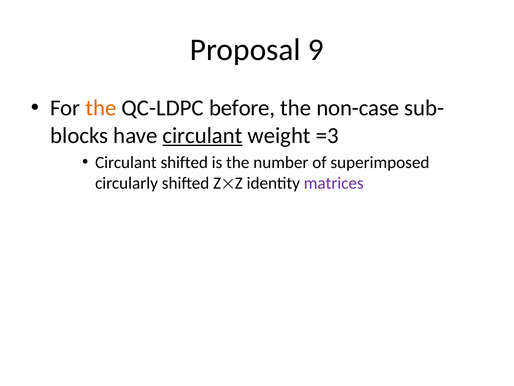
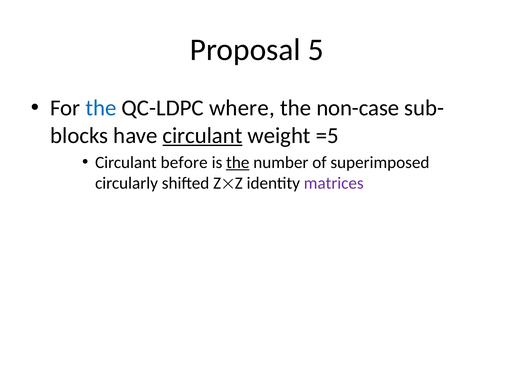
9: 9 -> 5
the at (101, 108) colour: orange -> blue
before: before -> where
=3: =3 -> =5
Circulant shifted: shifted -> before
the at (238, 162) underline: none -> present
